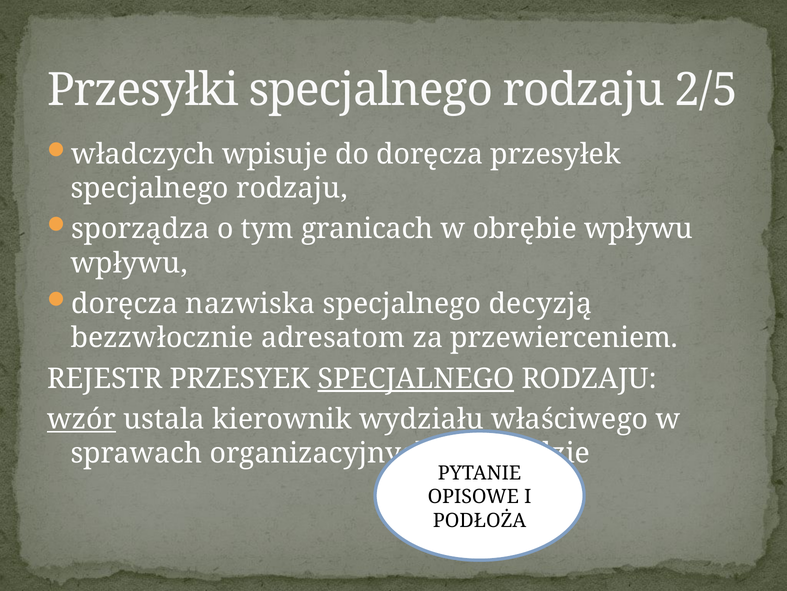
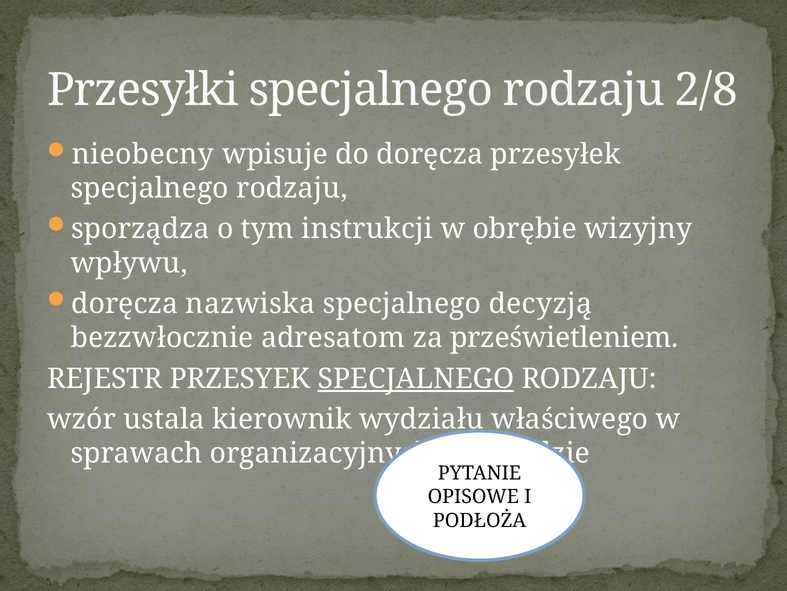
2/5: 2/5 -> 2/8
władczych: władczych -> nieobecny
granicach: granicach -> instrukcji
obrębie wpływu: wpływu -> wizyjny
przewierceniem: przewierceniem -> prześwietleniem
wzór underline: present -> none
